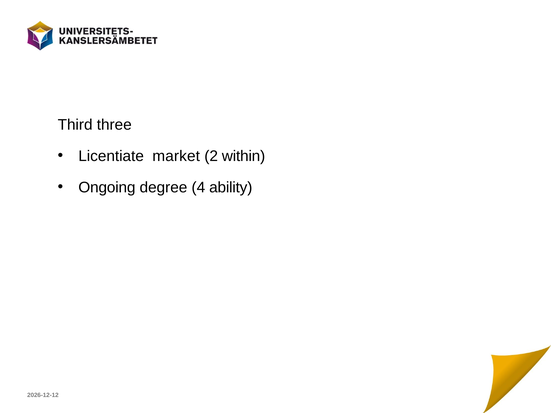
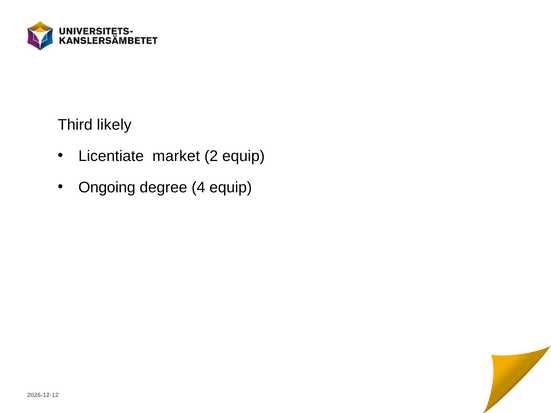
three: three -> likely
2 within: within -> equip
4 ability: ability -> equip
